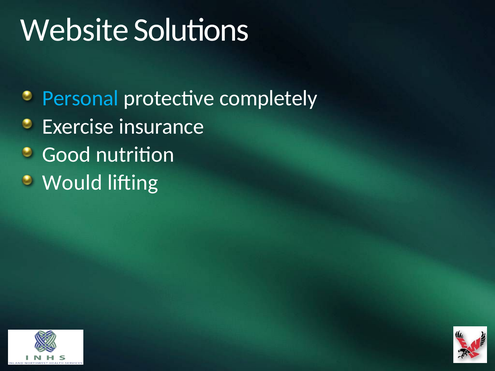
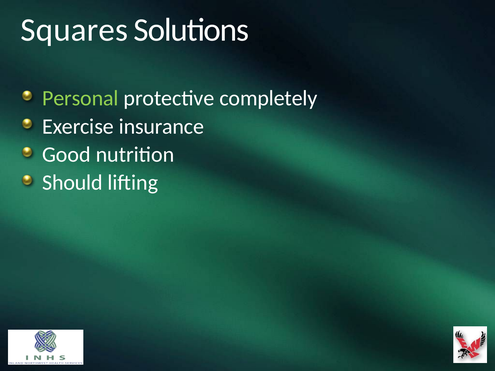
Website: Website -> Squares
Personal colour: light blue -> light green
Would: Would -> Should
